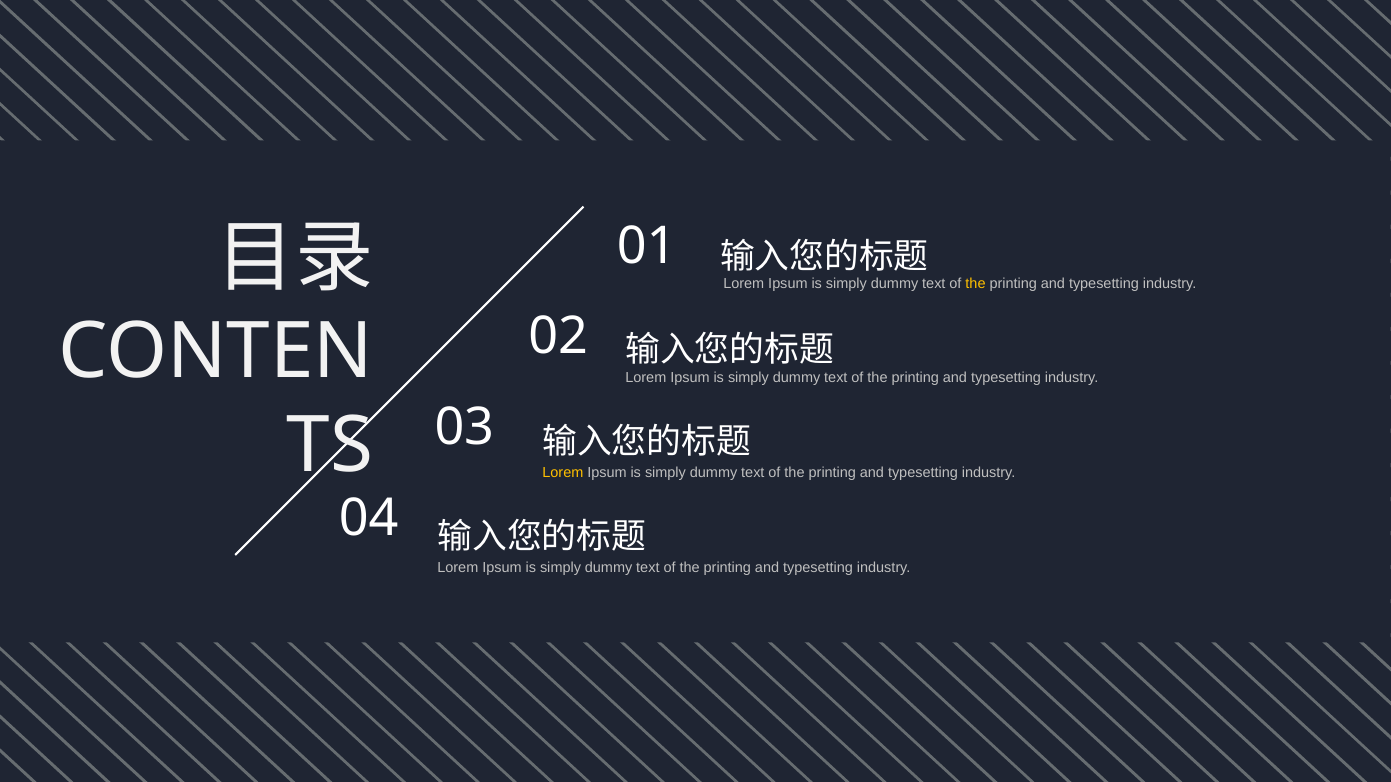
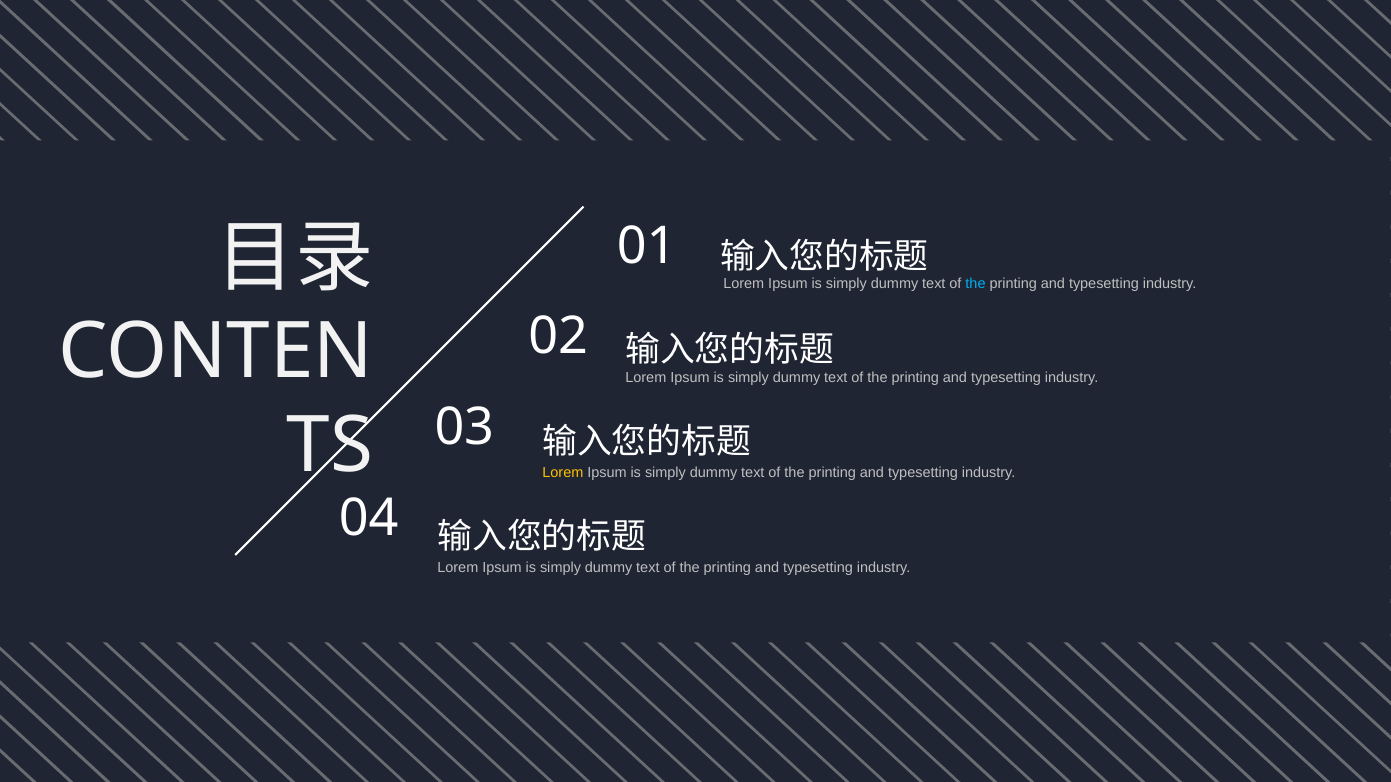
the at (976, 283) colour: yellow -> light blue
